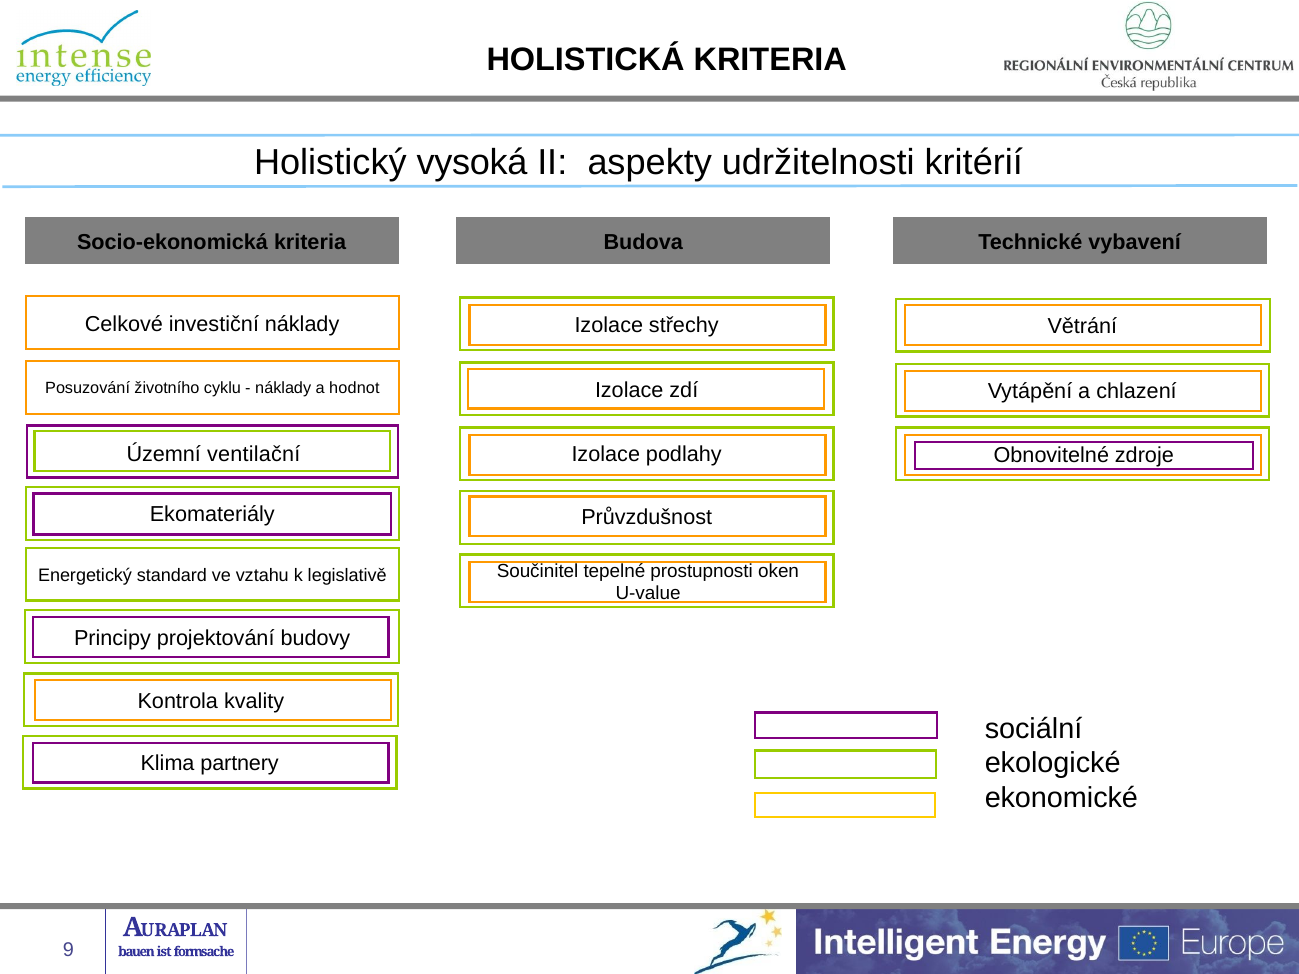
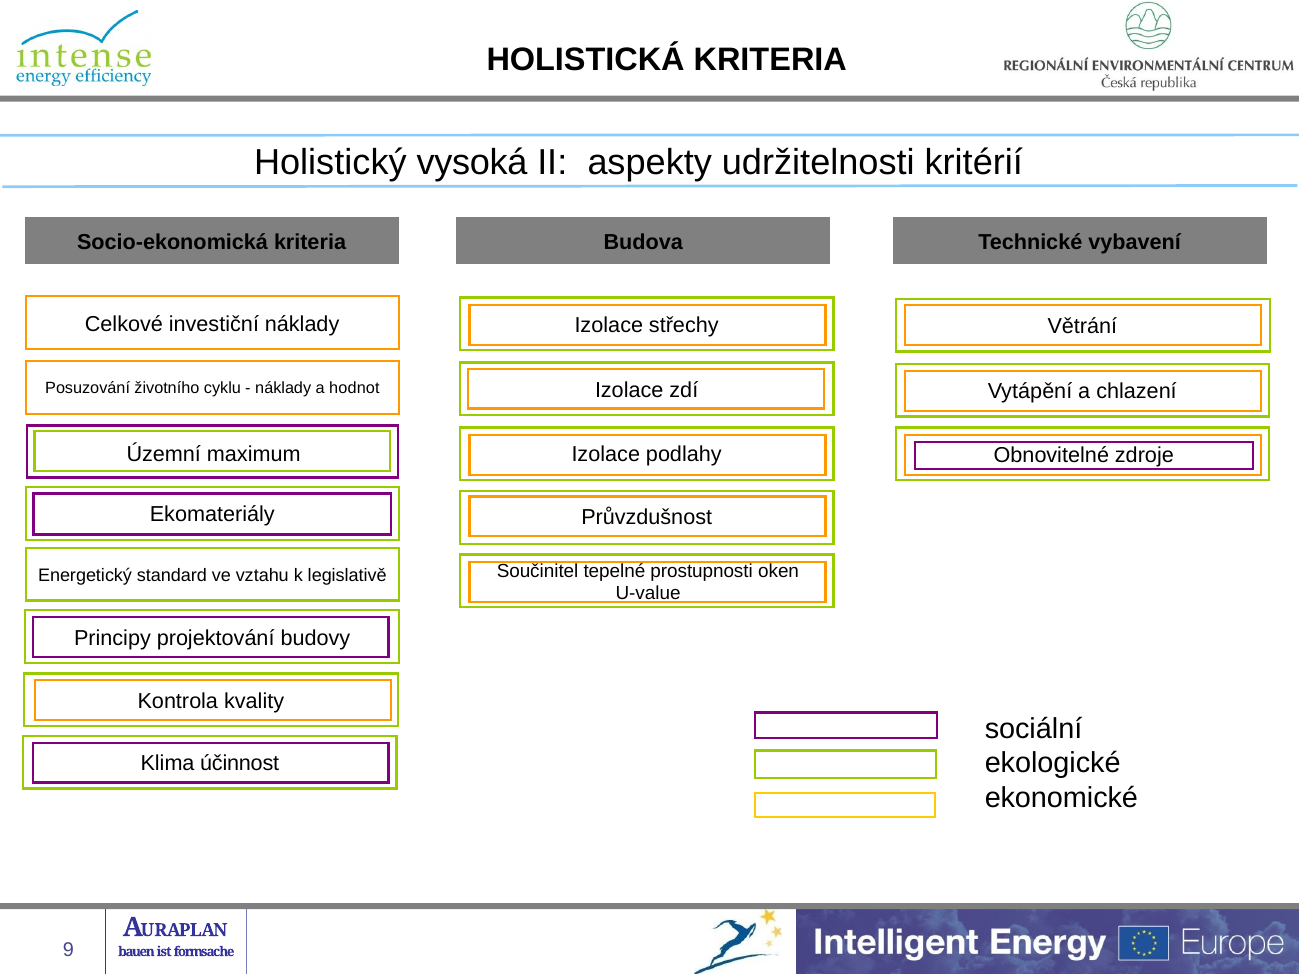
ventilační: ventilační -> maximum
partnery: partnery -> účinnost
